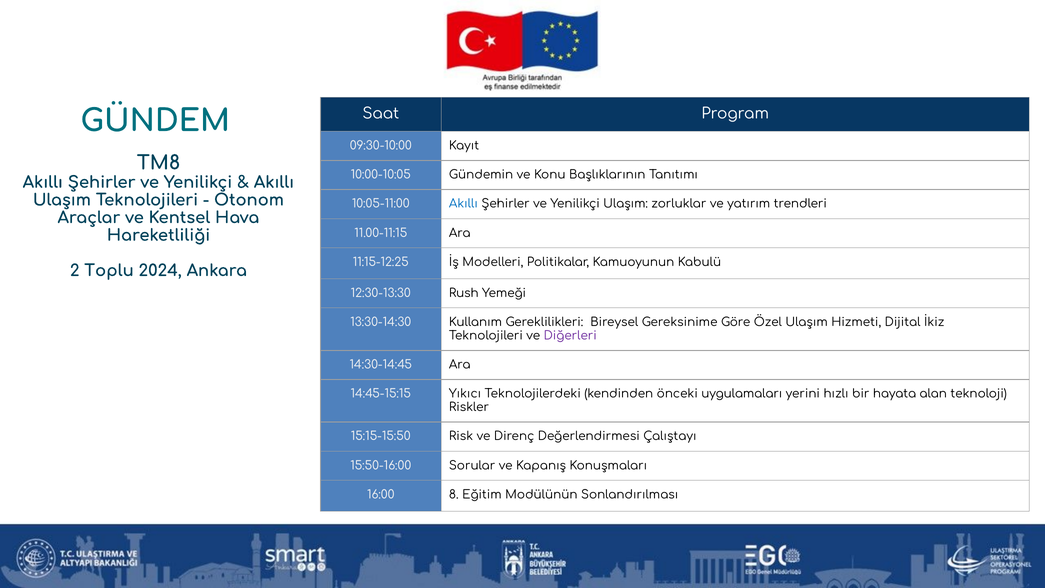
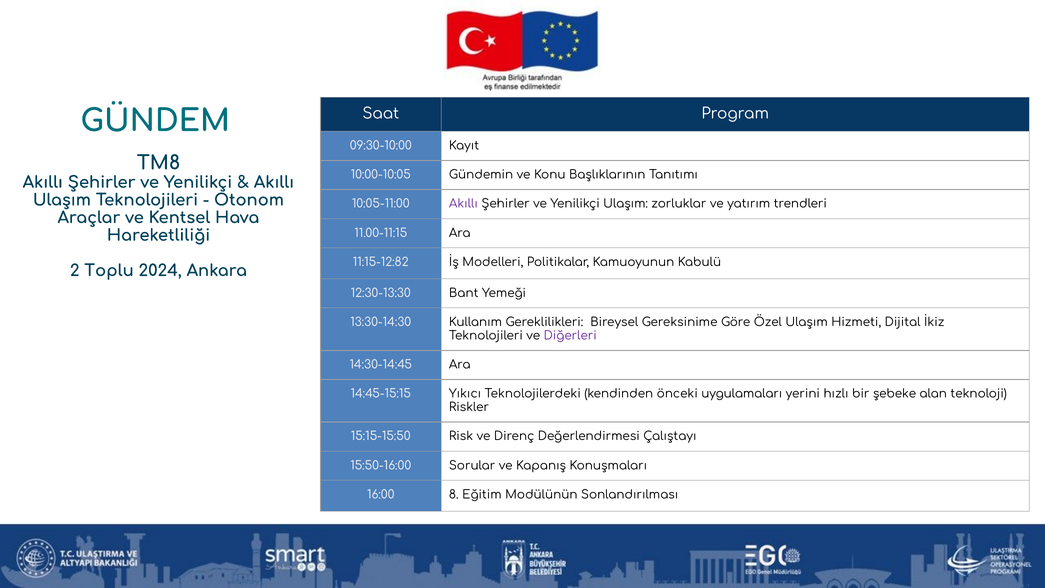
Akıllı at (463, 204) colour: blue -> purple
11:15-12:25: 11:15-12:25 -> 11:15-12:82
Rush: Rush -> Bant
hayata: hayata -> şebeke
